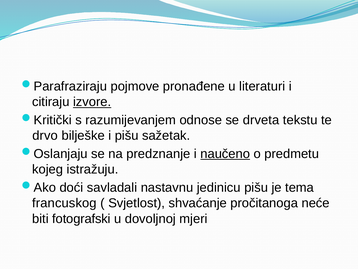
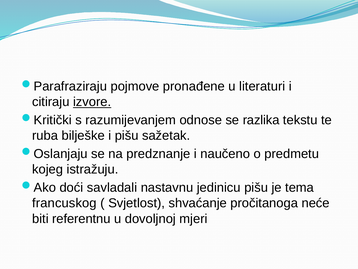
drveta: drveta -> razlika
drvo: drvo -> ruba
naučeno underline: present -> none
fotografski: fotografski -> referentnu
